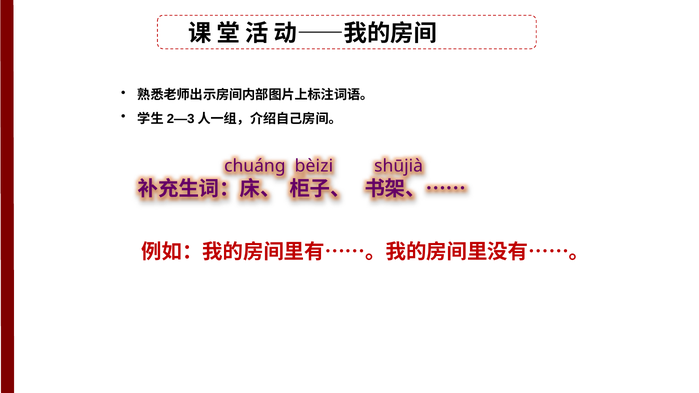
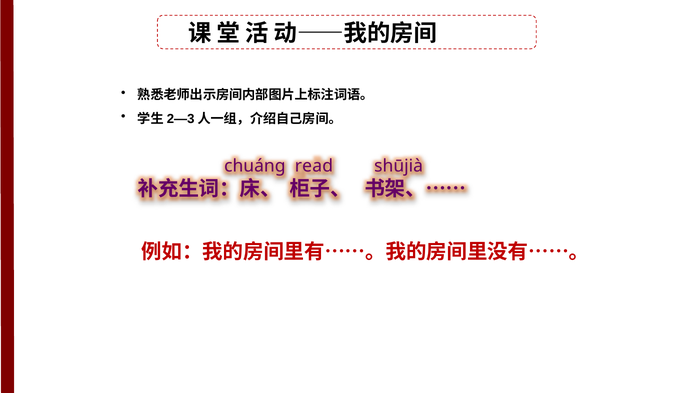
bèizi: bèizi -> read
